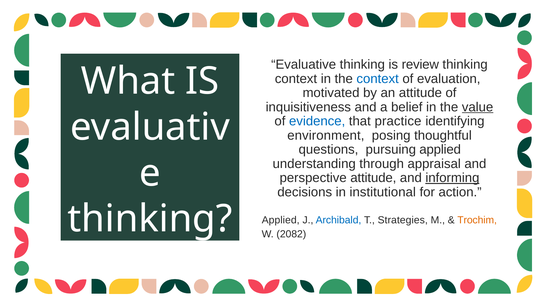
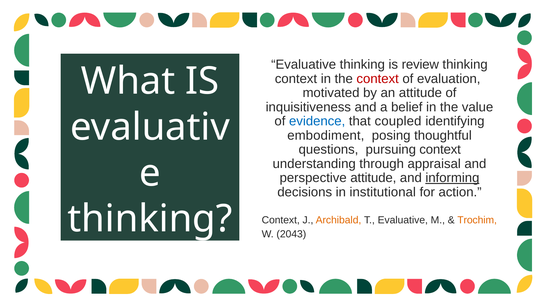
context at (378, 79) colour: blue -> red
value underline: present -> none
practice: practice -> coupled
environment: environment -> embodiment
pursuing applied: applied -> context
Applied at (281, 220): Applied -> Context
Archibald colour: blue -> orange
T Strategies: Strategies -> Evaluative
2082: 2082 -> 2043
